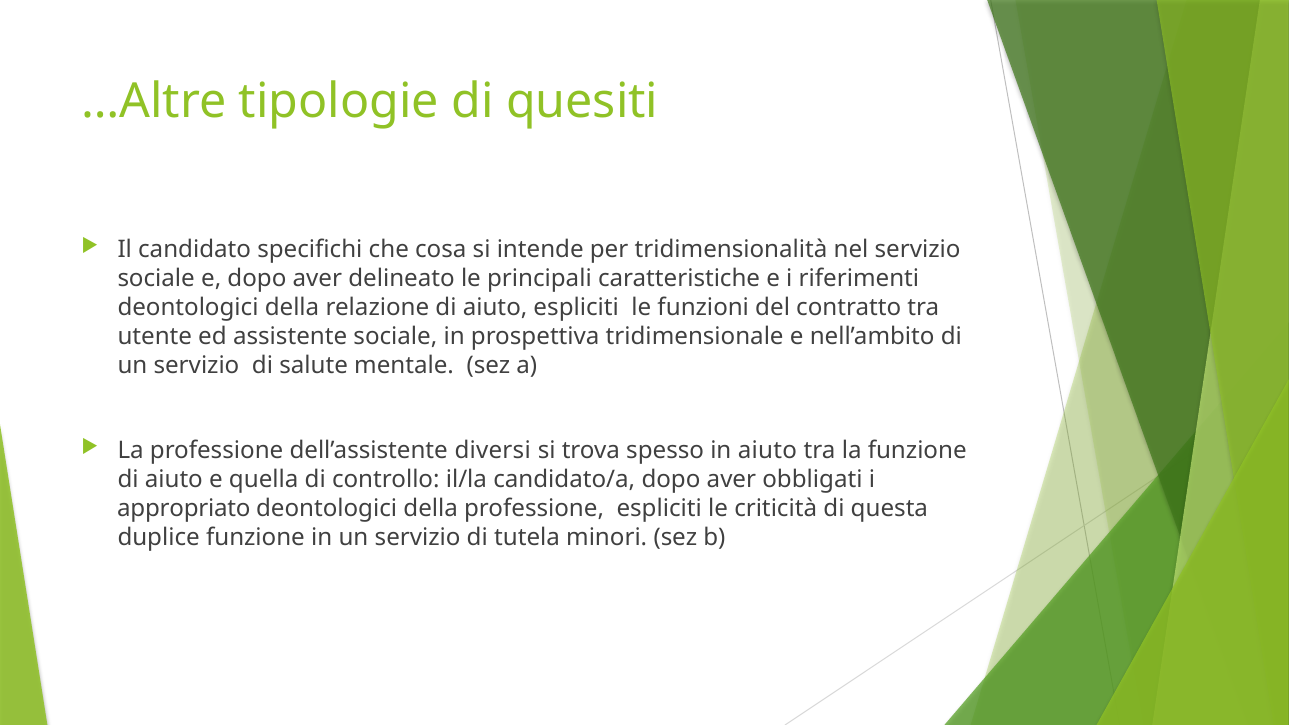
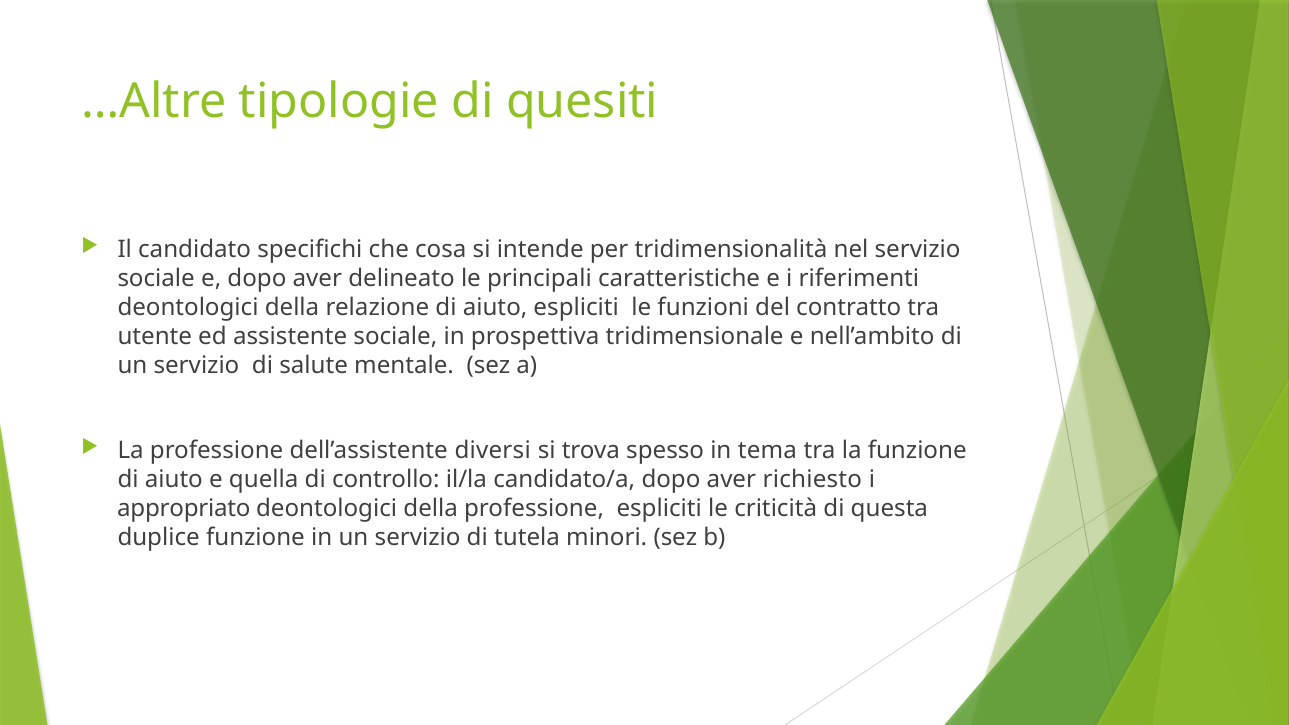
in aiuto: aiuto -> tema
obbligati: obbligati -> richiesto
